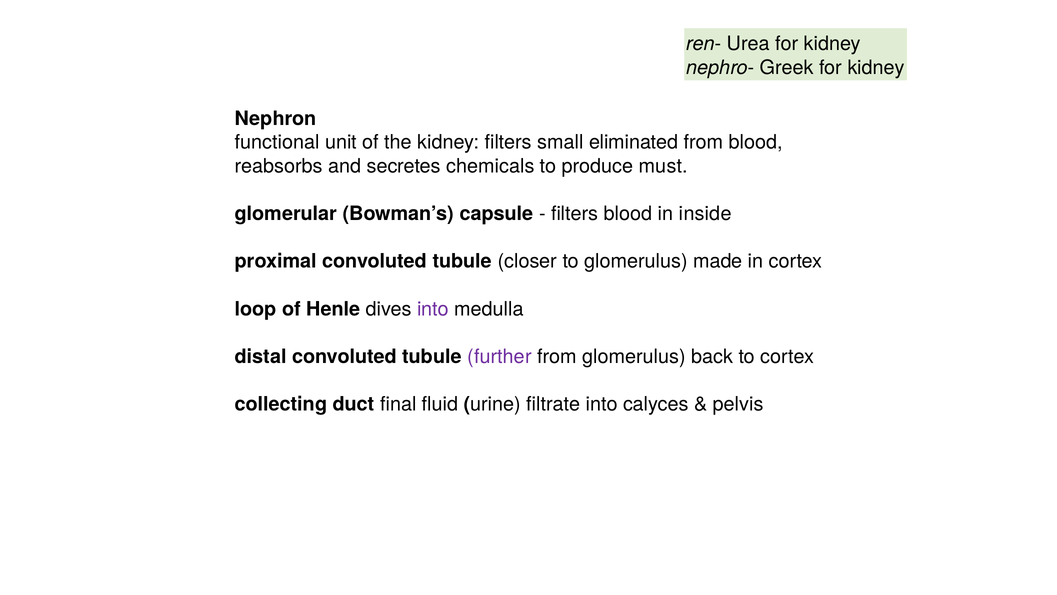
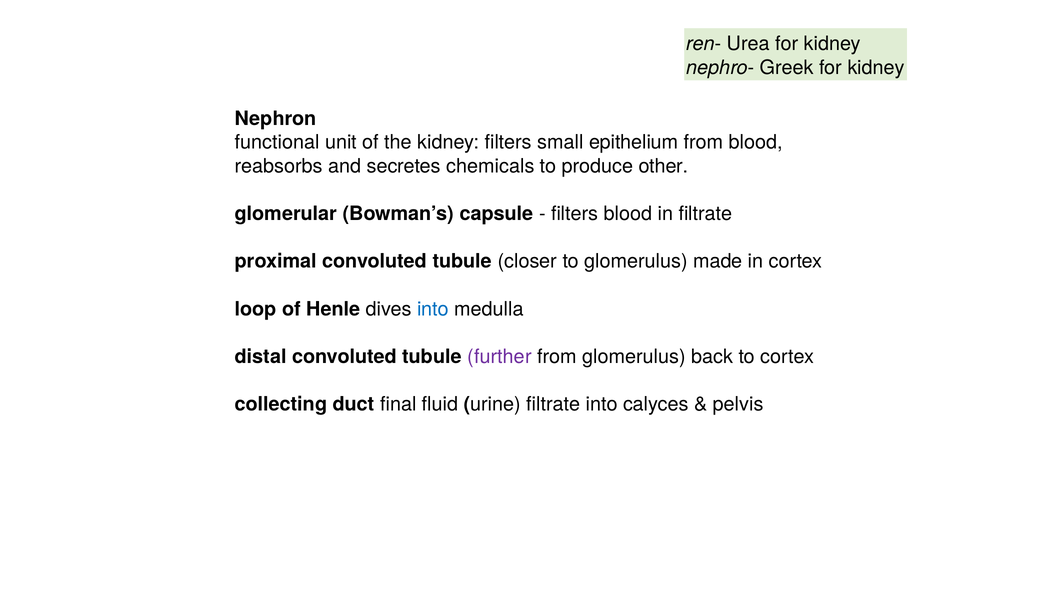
eliminated: eliminated -> epithelium
must: must -> other
in inside: inside -> filtrate
into at (433, 309) colour: purple -> blue
